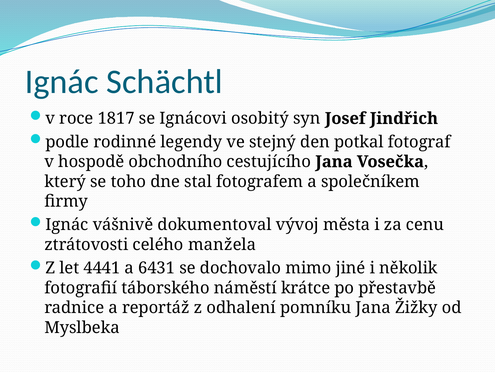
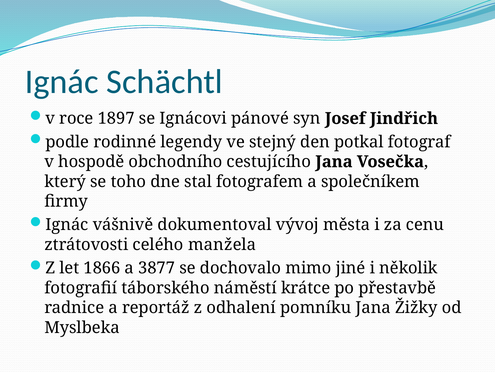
1817: 1817 -> 1897
osobitý: osobitý -> pánové
4441: 4441 -> 1866
6431: 6431 -> 3877
